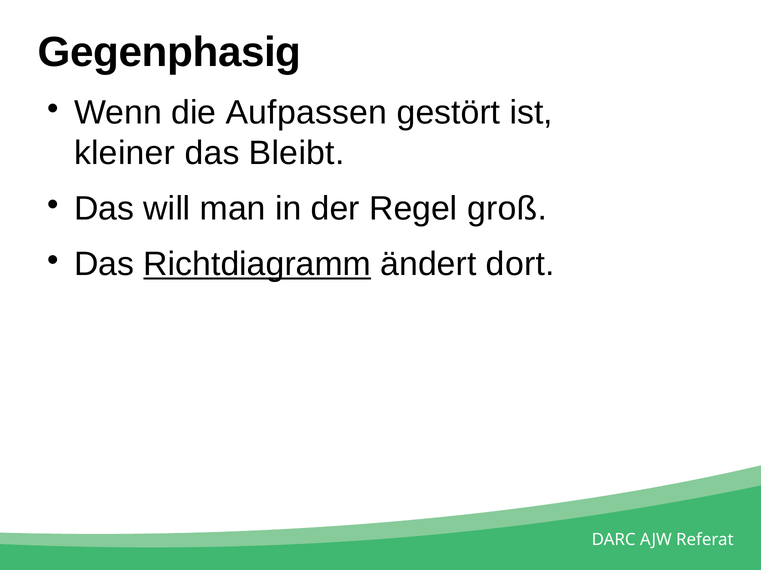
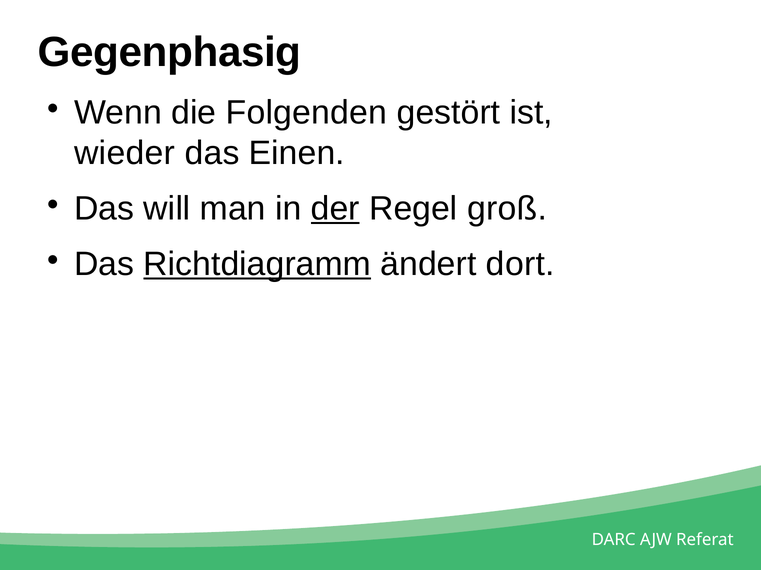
Aufpassen: Aufpassen -> Folgenden
kleiner: kleiner -> wieder
Bleibt: Bleibt -> Einen
der underline: none -> present
